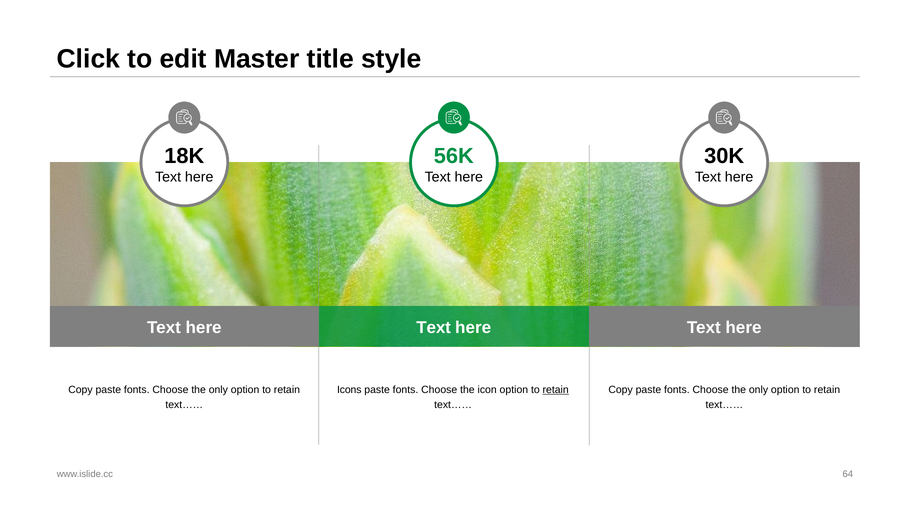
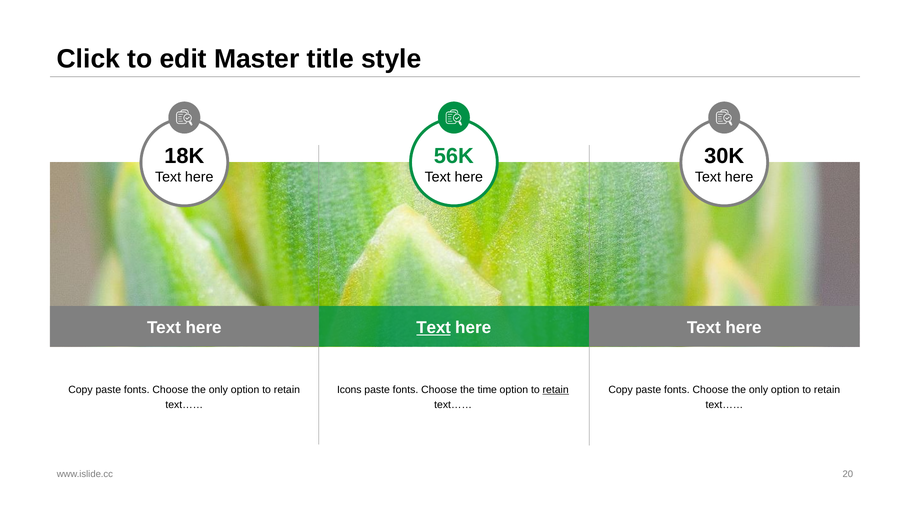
Text at (434, 327) underline: none -> present
icon: icon -> time
64: 64 -> 20
